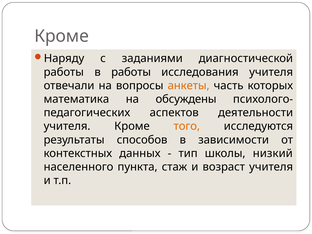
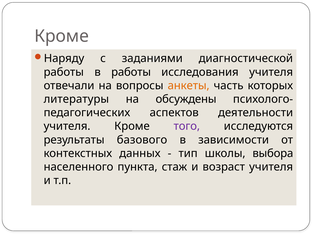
математика: математика -> литературы
того colour: orange -> purple
способов: способов -> базового
низкий: низкий -> выбора
